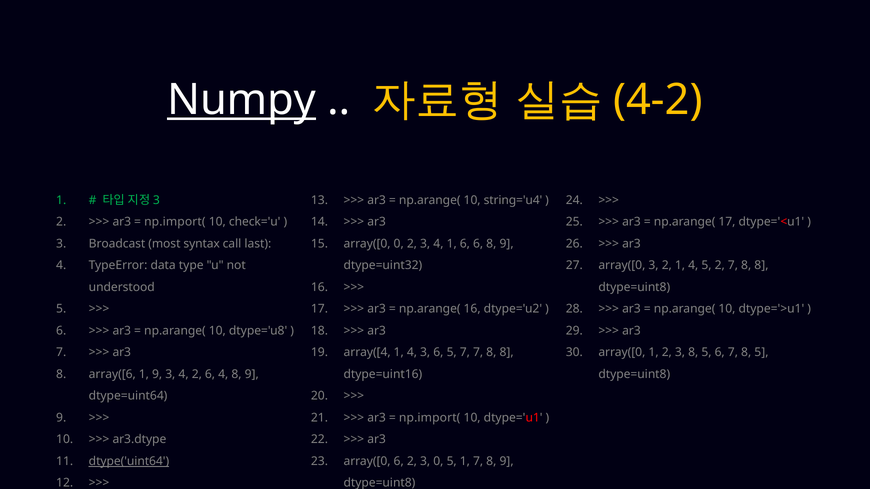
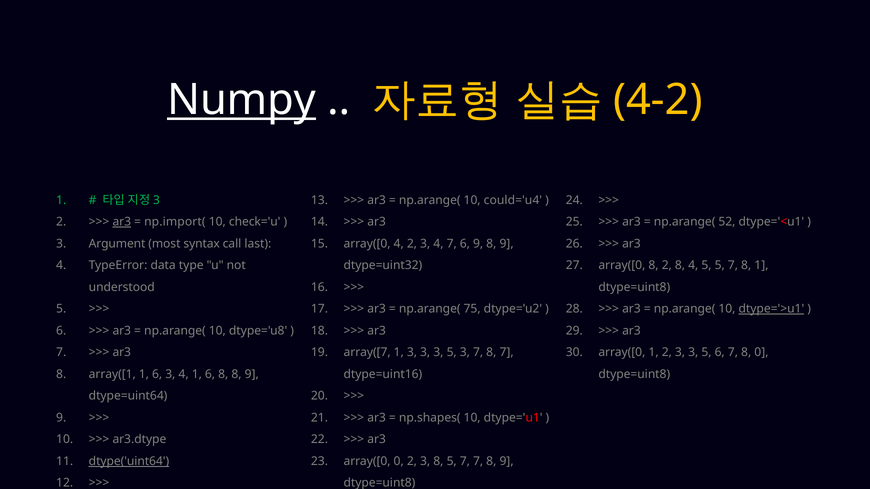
string='u4: string='u4 -> could='u4
ar3 at (122, 222) underline: none -> present
np.arange( 17: 17 -> 52
Broadcast: Broadcast -> Argument
array([0 0: 0 -> 4
4 1: 1 -> 7
6 6: 6 -> 9
array([0 3: 3 -> 8
2 1: 1 -> 8
5 2: 2 -> 5
8 at (761, 266): 8 -> 1
np.arange( 16: 16 -> 75
dtype='>u1 underline: none -> present
array([4: array([4 -> array([7
4 at (412, 353): 4 -> 3
6 at (438, 353): 6 -> 3
5 7: 7 -> 3
8 at (507, 353): 8 -> 7
2 3 8: 8 -> 3
7 8 5: 5 -> 0
array([6: array([6 -> array([1
9 at (157, 374): 9 -> 6
4 2: 2 -> 1
6 4: 4 -> 8
np.import( at (430, 418): np.import( -> np.shapes(
array([0 6: 6 -> 0
3 0: 0 -> 8
1 at (465, 462): 1 -> 7
